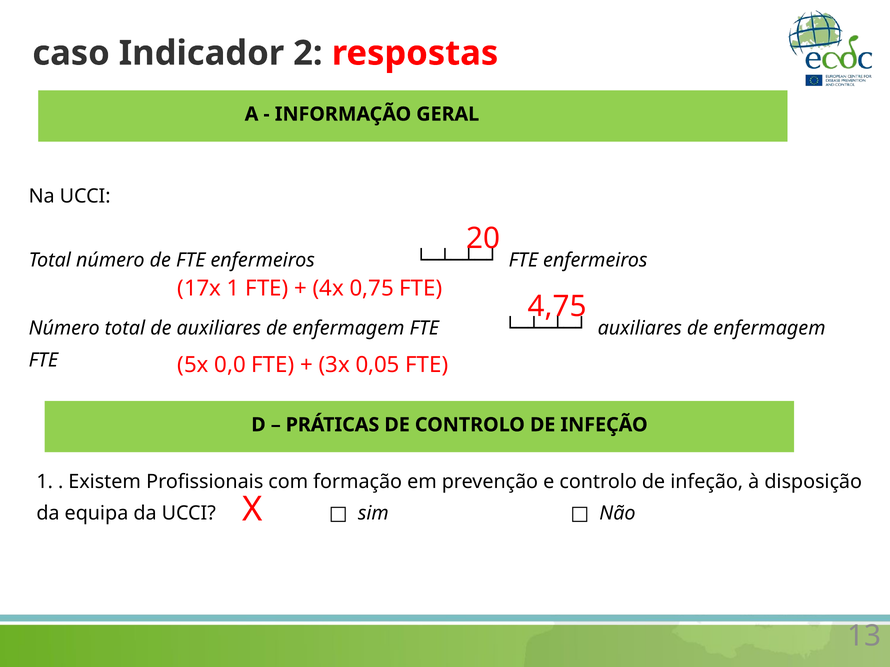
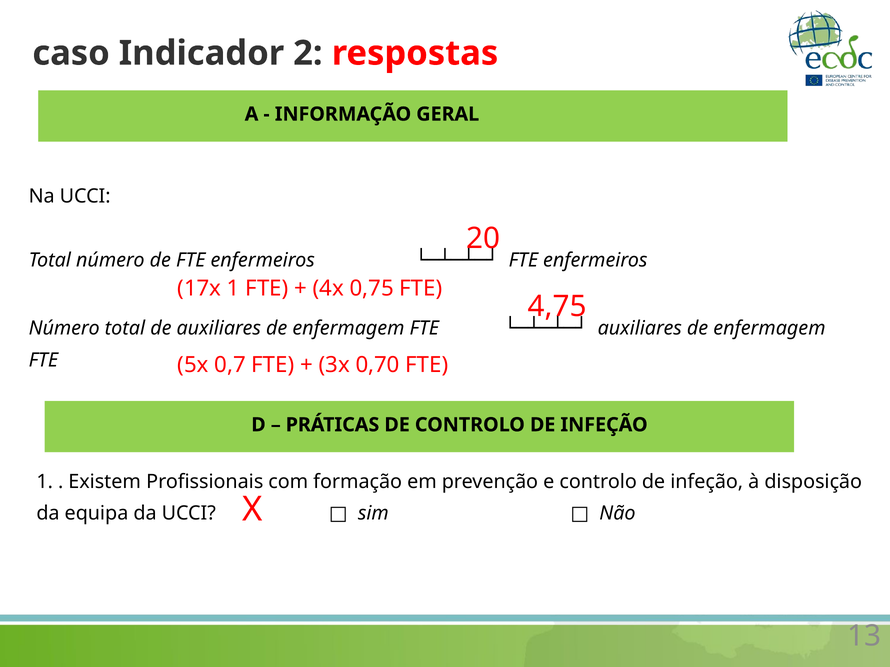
0,0: 0,0 -> 0,7
0,05: 0,05 -> 0,70
